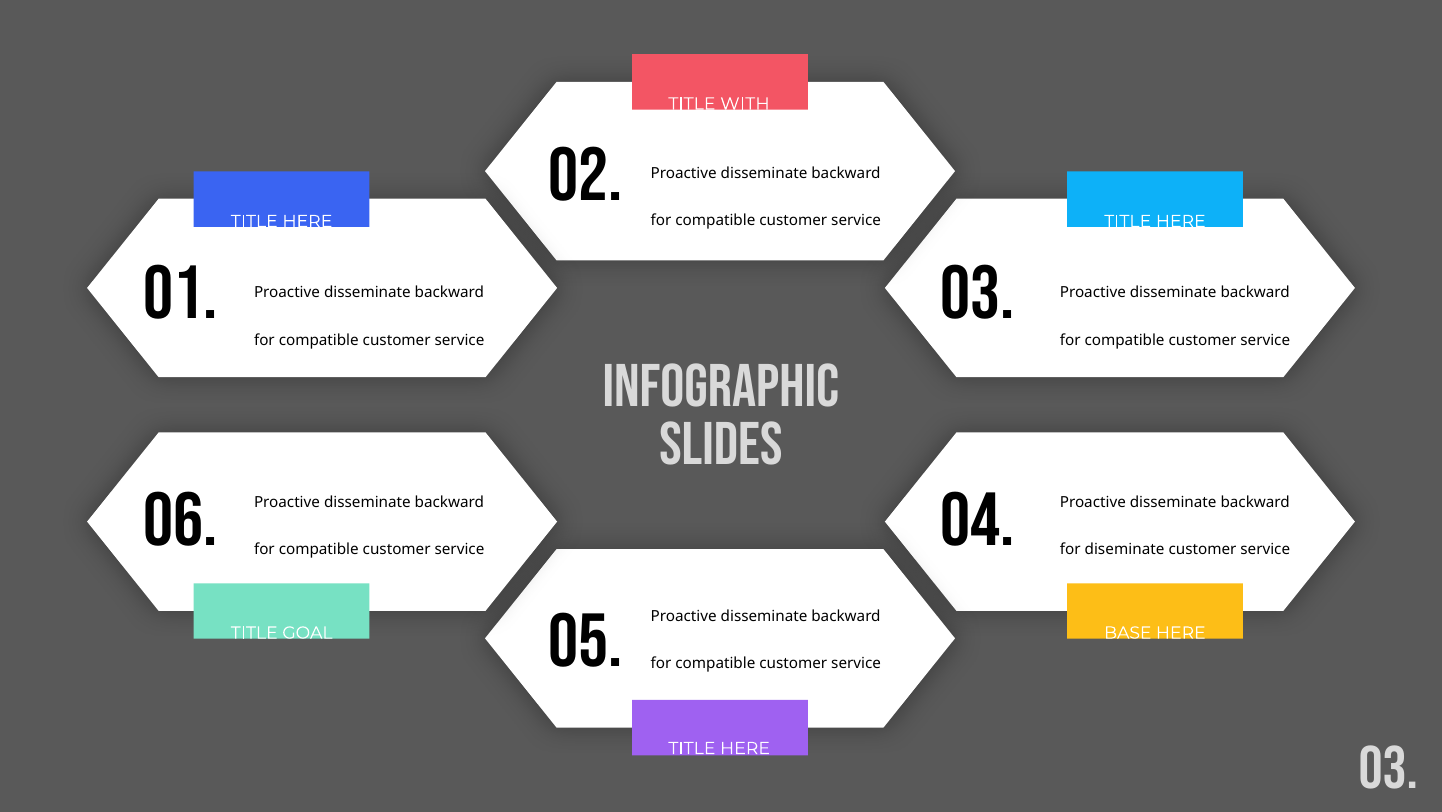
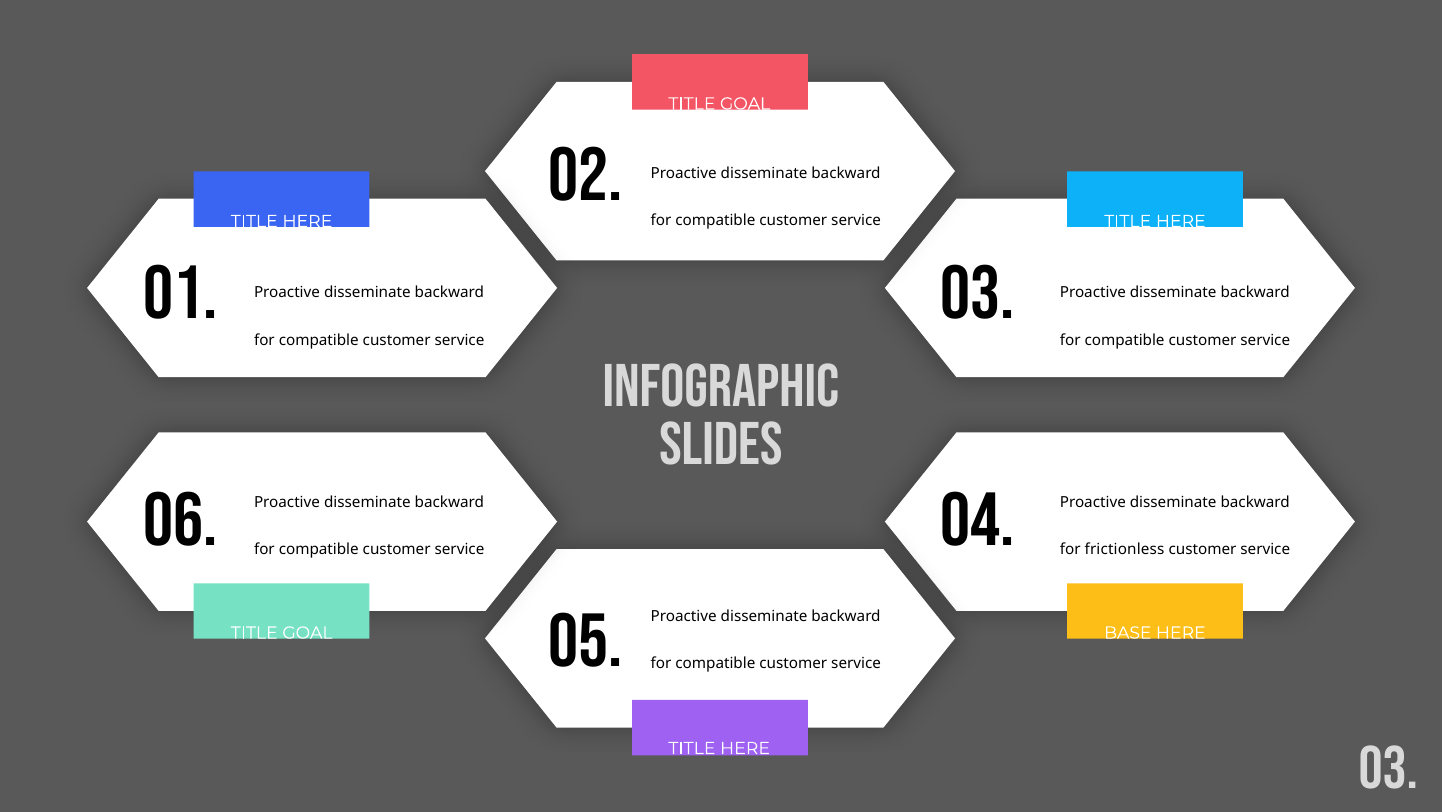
WITH at (745, 104): WITH -> GOAL
diseminate: diseminate -> frictionless
